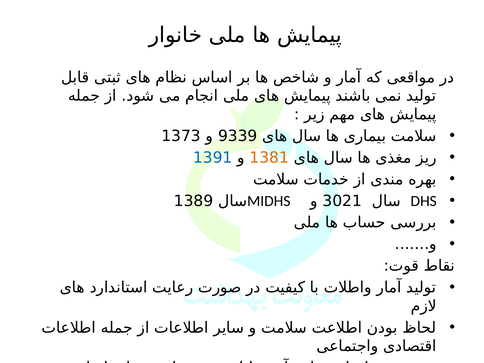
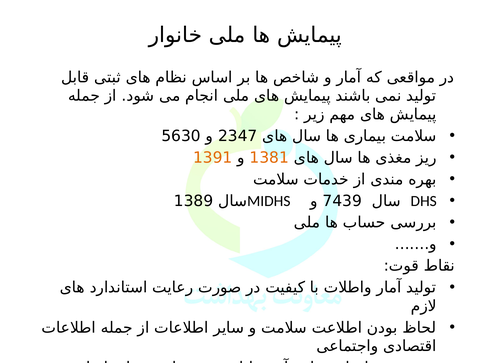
1373: 1373 -> 5630
9339: 9339 -> 2347
1391 colour: blue -> orange
3021: 3021 -> 7439
